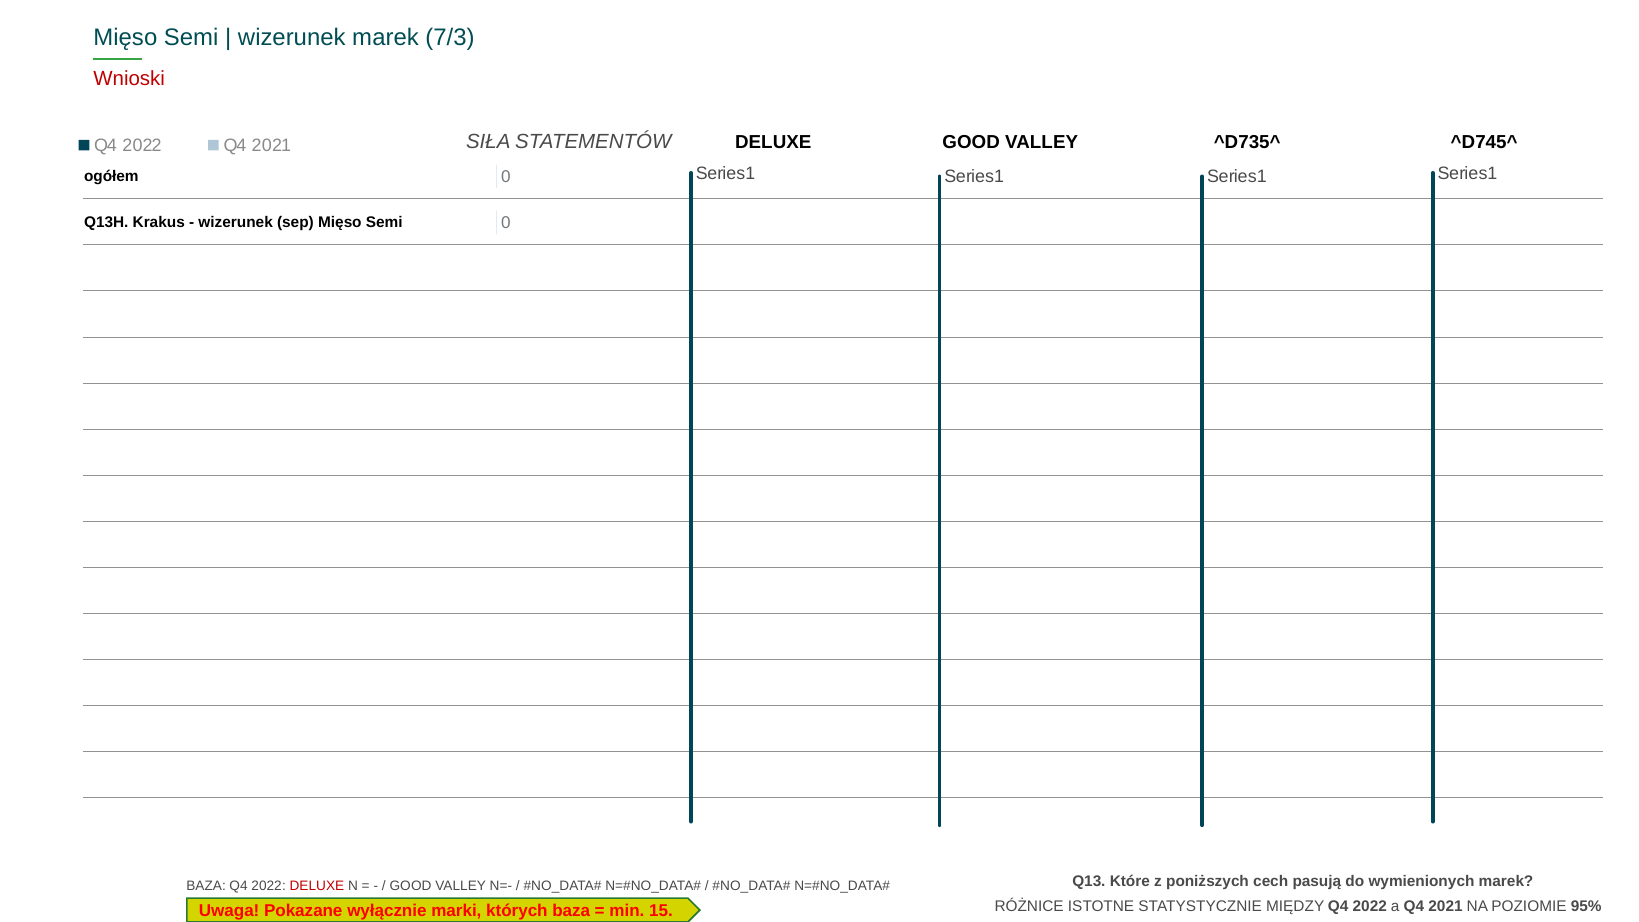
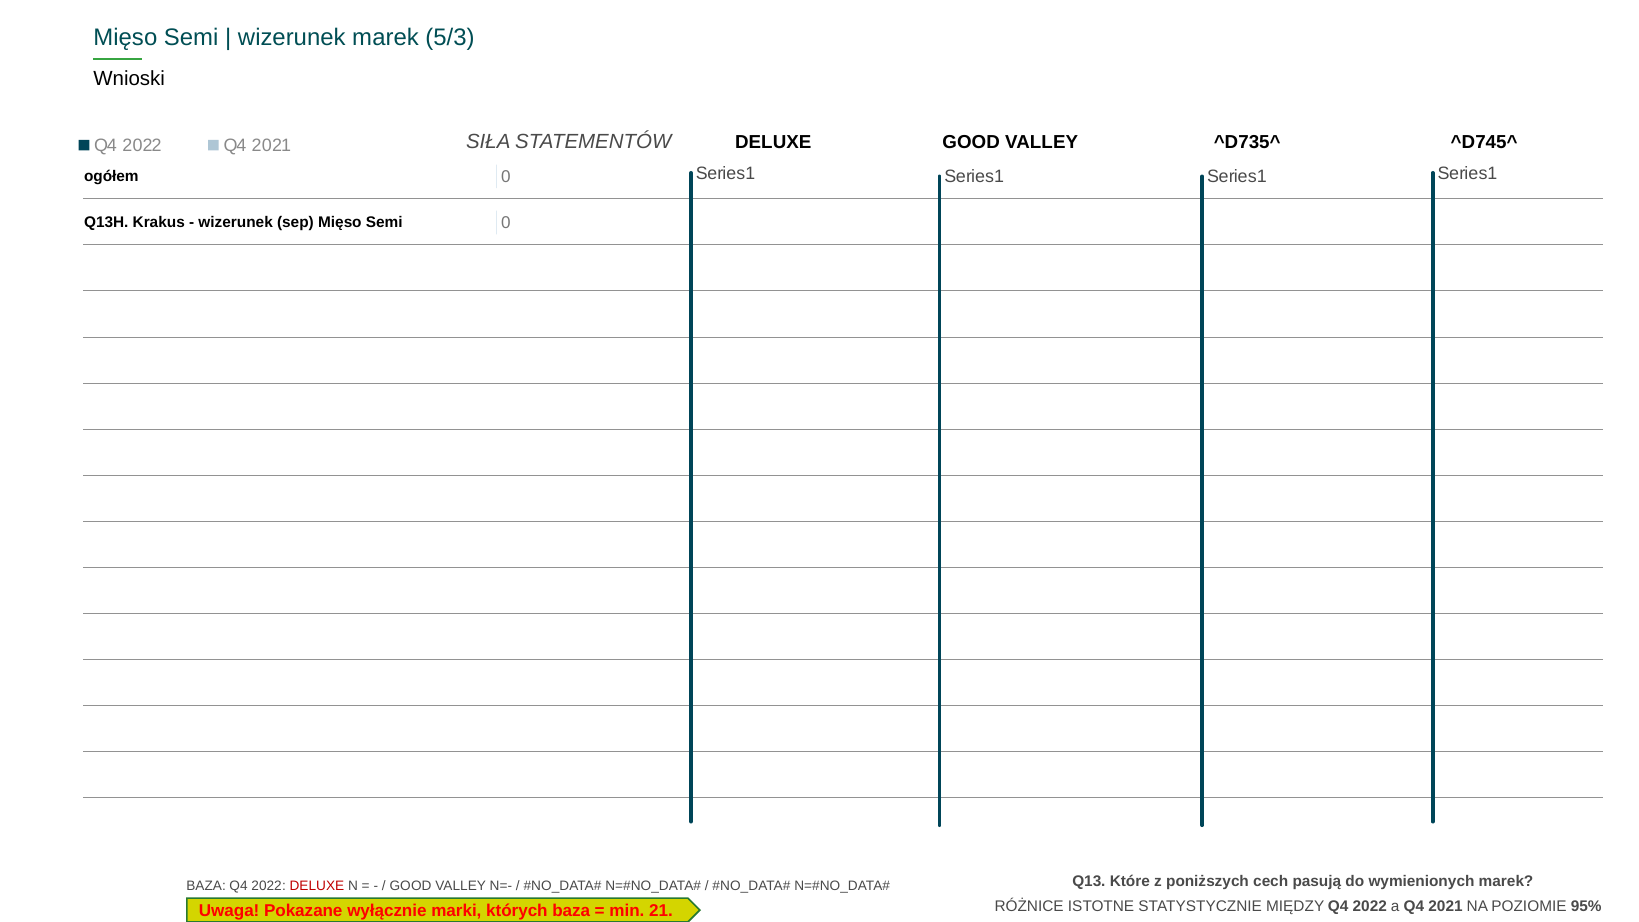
7/3: 7/3 -> 5/3
Wnioski colour: red -> black
15: 15 -> 21
